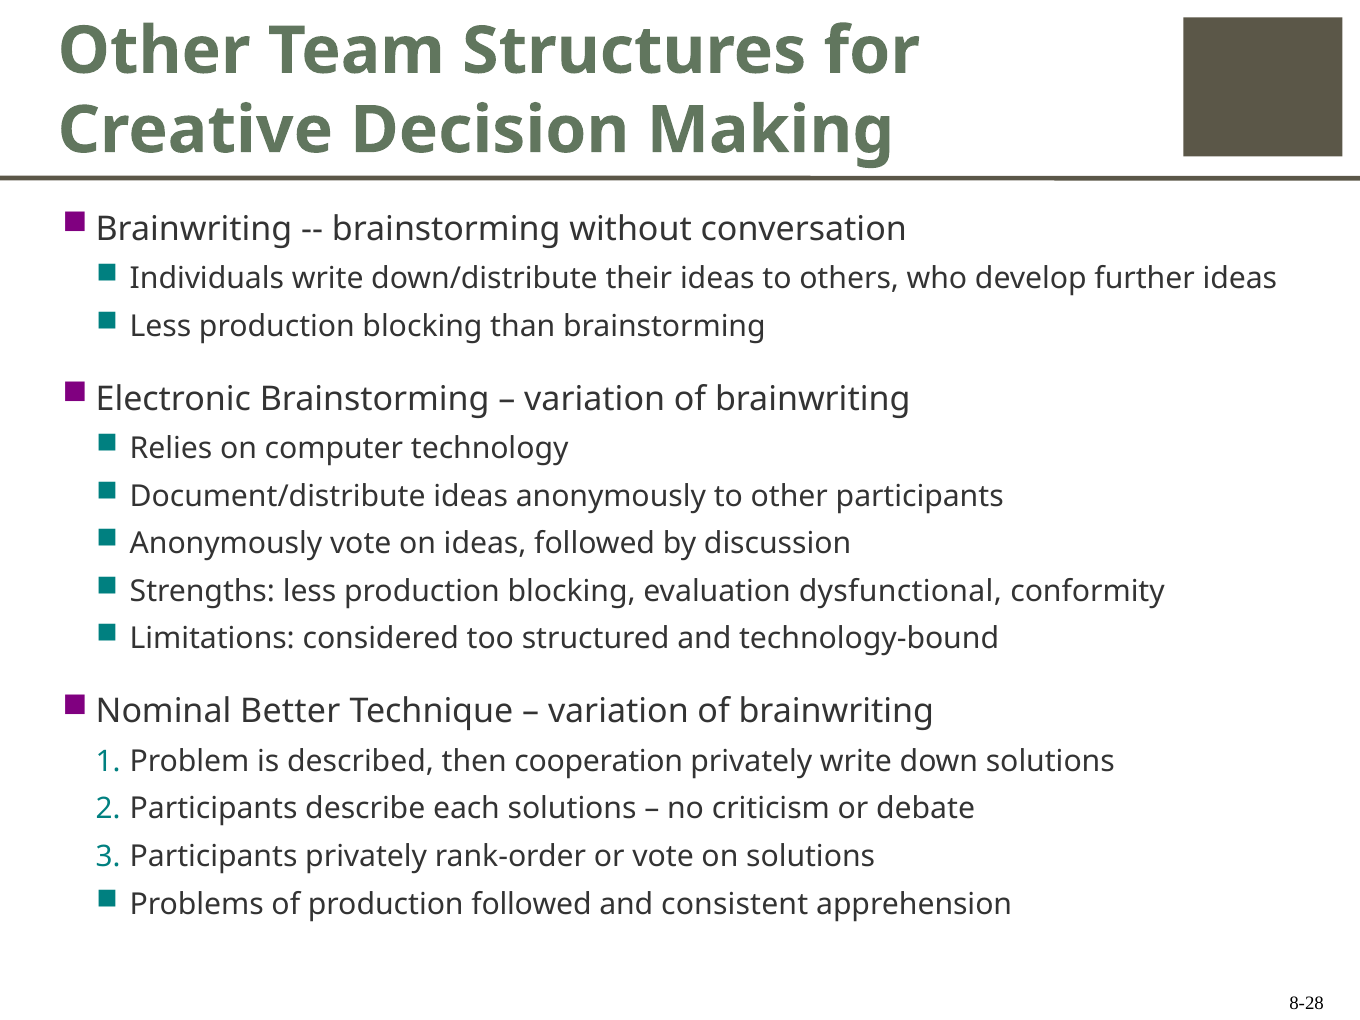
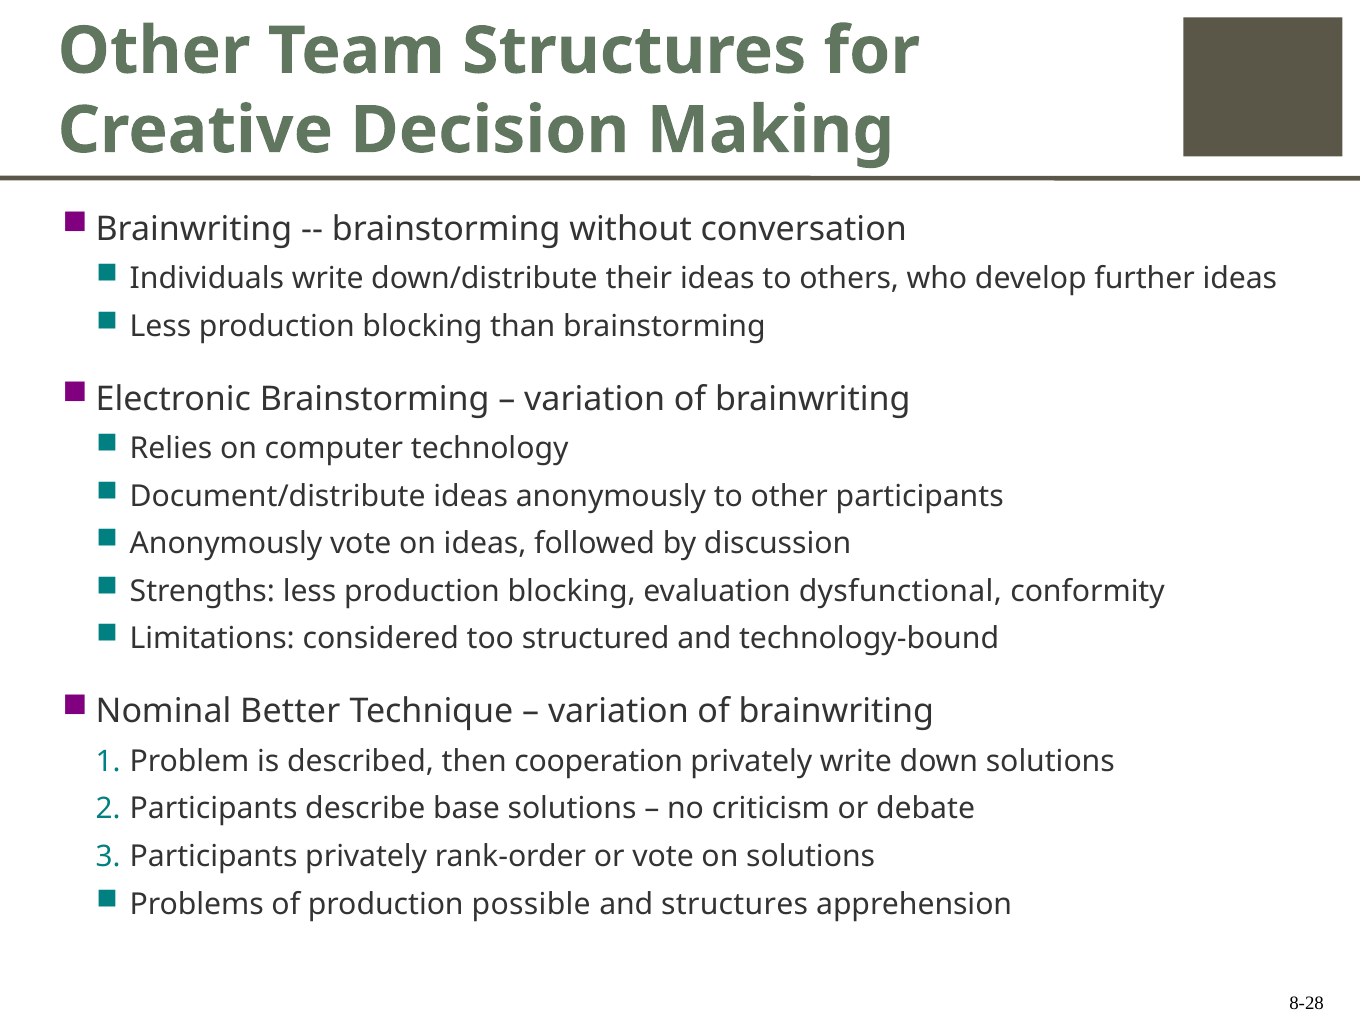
each: each -> base
production followed: followed -> possible
and consistent: consistent -> structures
